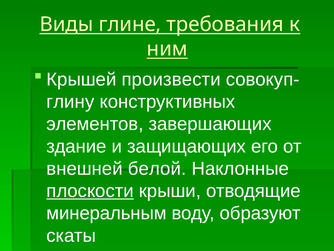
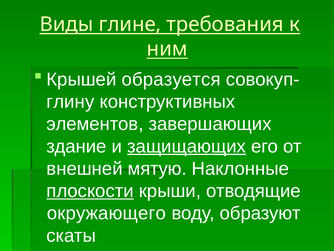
произвести: произвести -> образуется
защищающих underline: none -> present
белой: белой -> мятую
минеральным: минеральным -> окружающего
